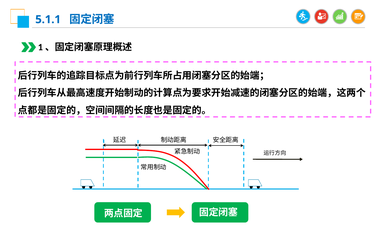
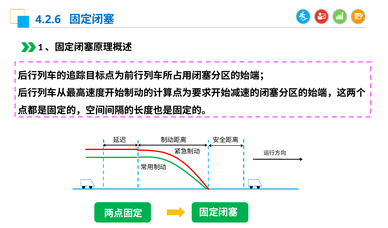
5.1.1: 5.1.1 -> 4.2.6
